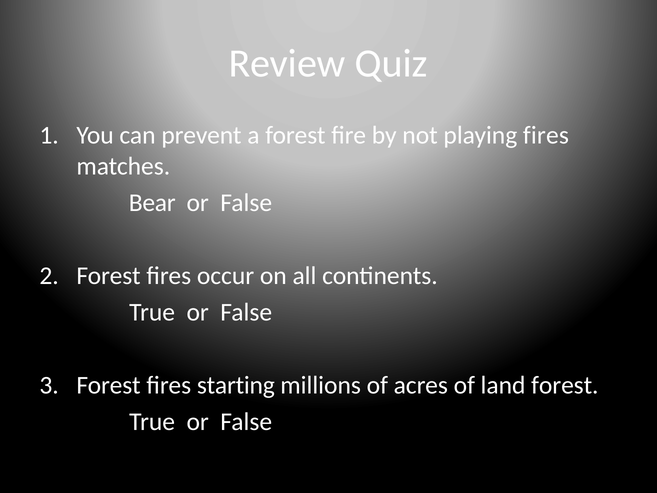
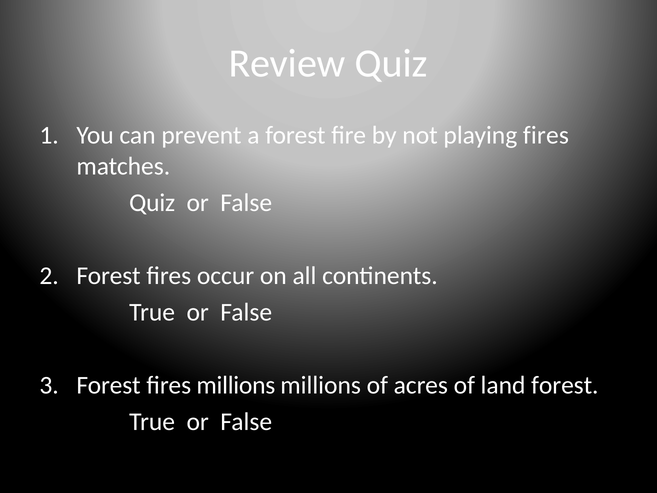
Bear at (152, 203): Bear -> Quiz
fires starting: starting -> millions
